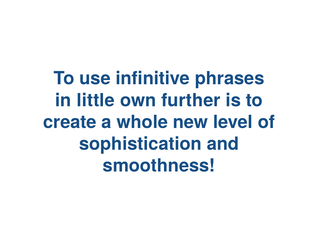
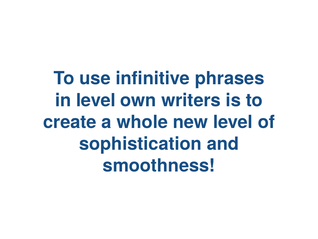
in little: little -> level
further: further -> writers
